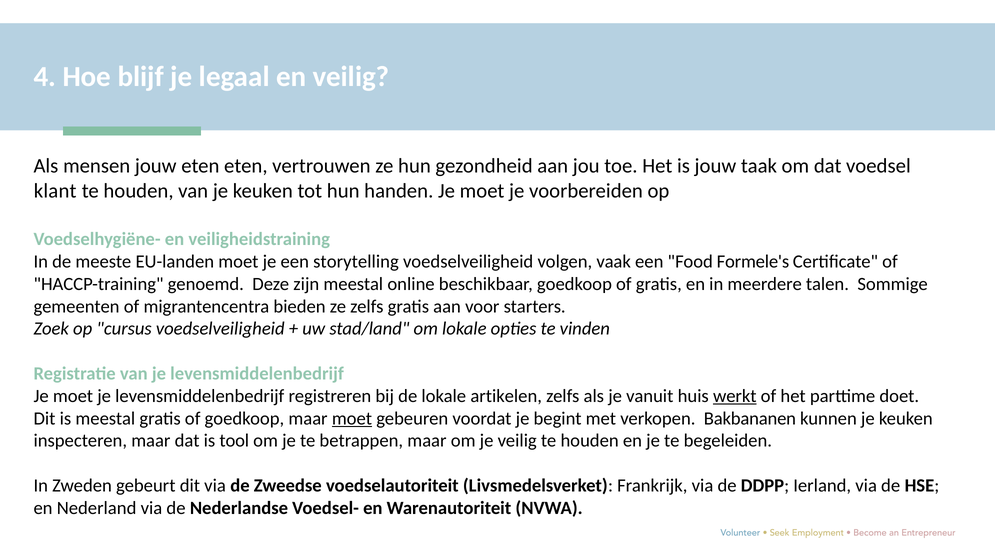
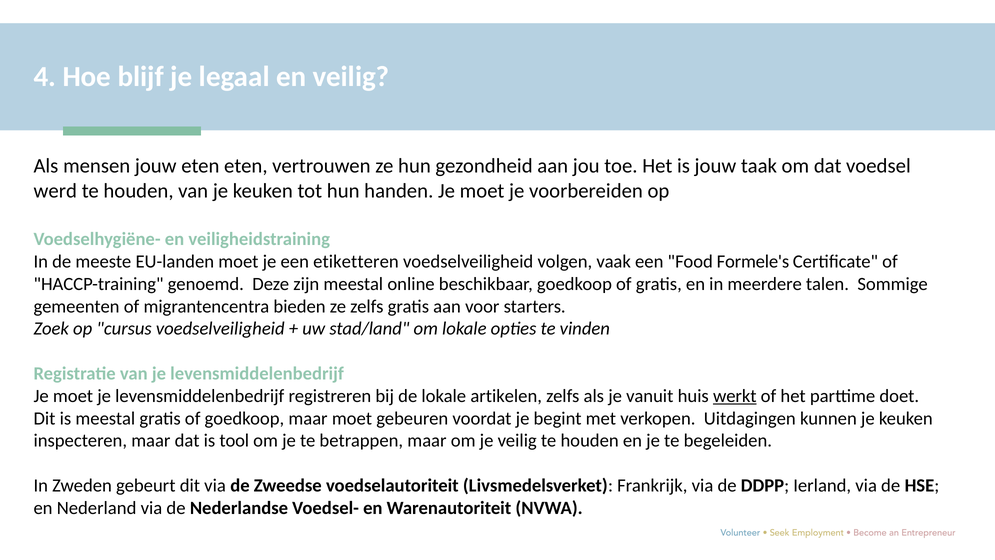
klant: klant -> werd
storytelling: storytelling -> etiketteren
moet at (352, 418) underline: present -> none
Bakbananen: Bakbananen -> Uitdagingen
